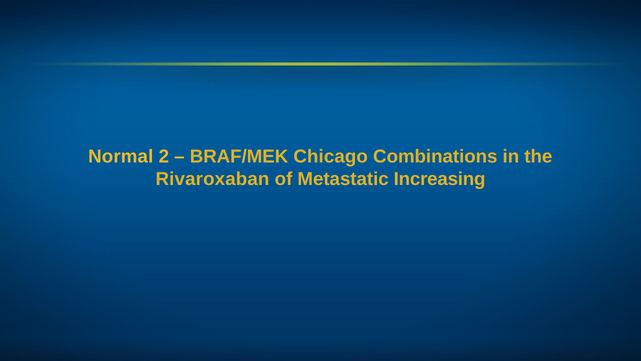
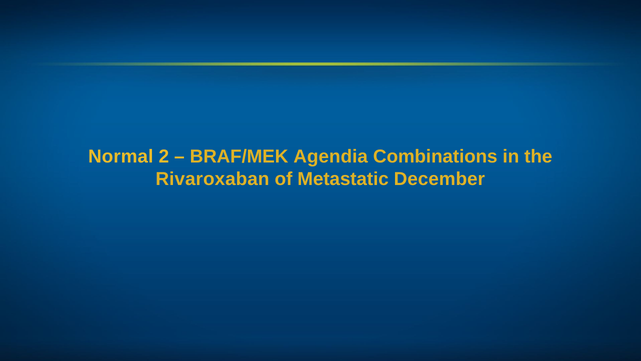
Chicago: Chicago -> Agendia
Increasing: Increasing -> December
